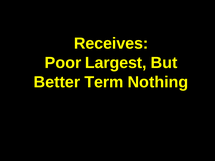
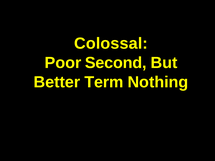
Receives: Receives -> Colossal
Largest: Largest -> Second
